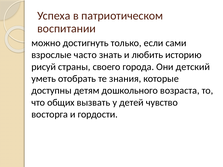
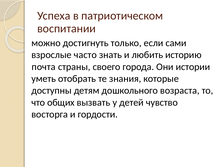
рисуй: рисуй -> почта
детский: детский -> истории
